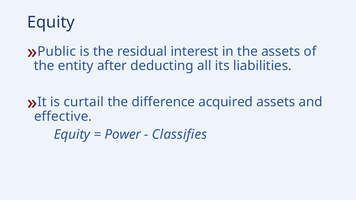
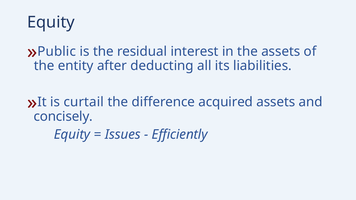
effective: effective -> concisely
Power: Power -> Issues
Classifies: Classifies -> Efficiently
